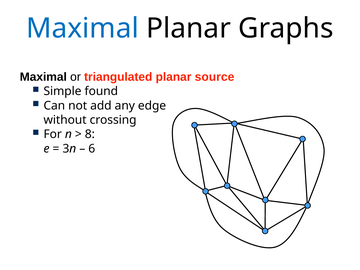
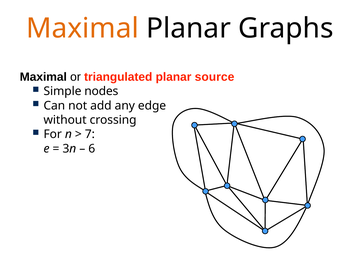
Maximal at (82, 28) colour: blue -> orange
found: found -> nodes
8: 8 -> 7
